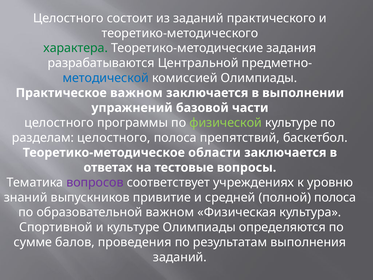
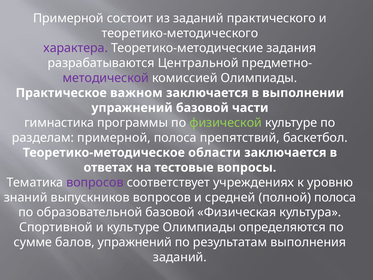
Целостного at (68, 18): Целостного -> Примерной
характера colour: green -> purple
методической colour: blue -> purple
целостного at (59, 123): целостного -> гимнастика
разделам целостного: целостного -> примерной
выпускников привитие: привитие -> вопросов
образовательной важном: важном -> базовой
балов проведения: проведения -> упражнений
